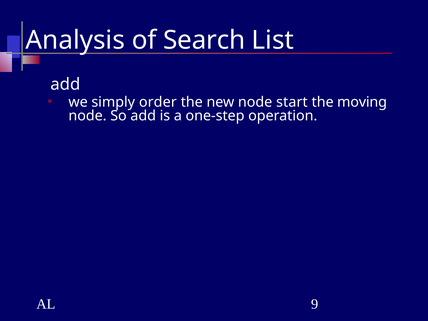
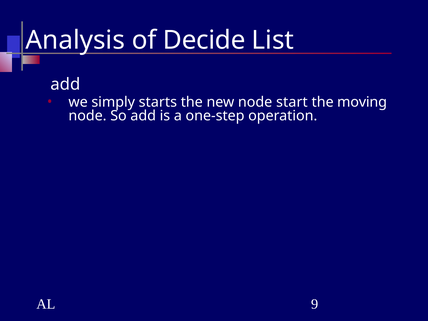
Search: Search -> Decide
order: order -> starts
